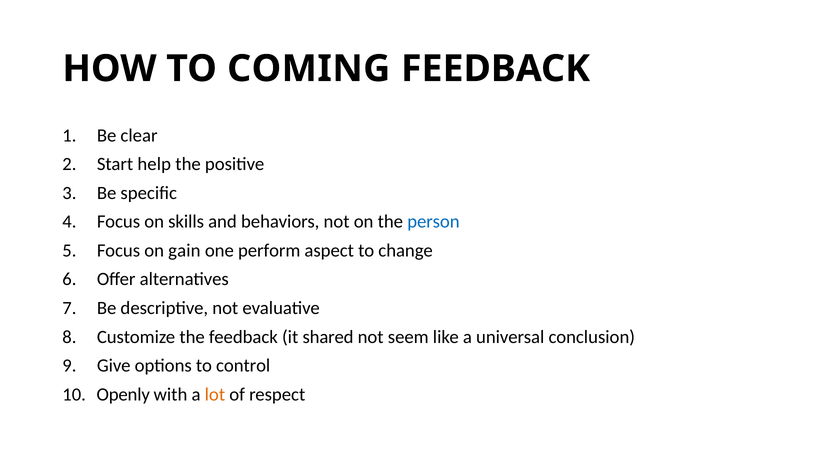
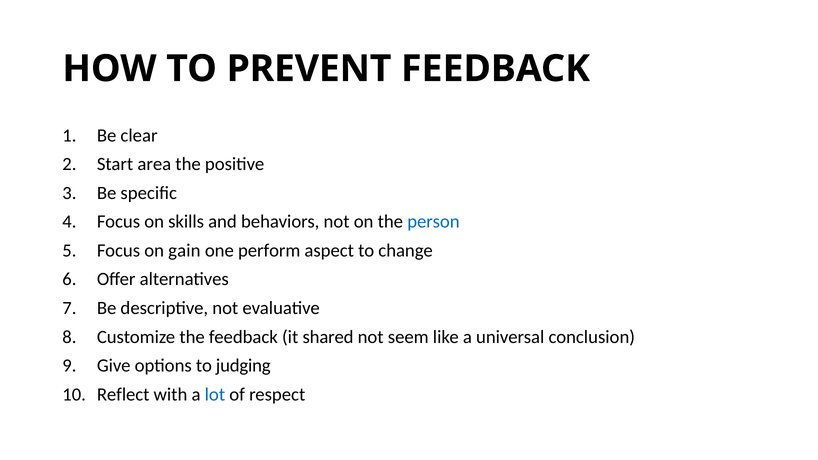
COMING: COMING -> PREVENT
help: help -> area
control: control -> judging
Openly: Openly -> Reflect
lot colour: orange -> blue
